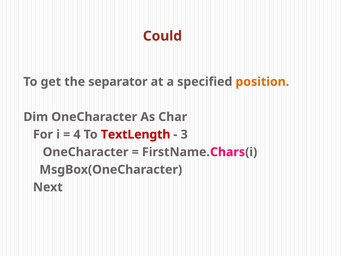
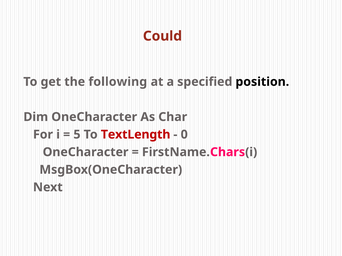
separator: separator -> following
position colour: orange -> black
4: 4 -> 5
3: 3 -> 0
